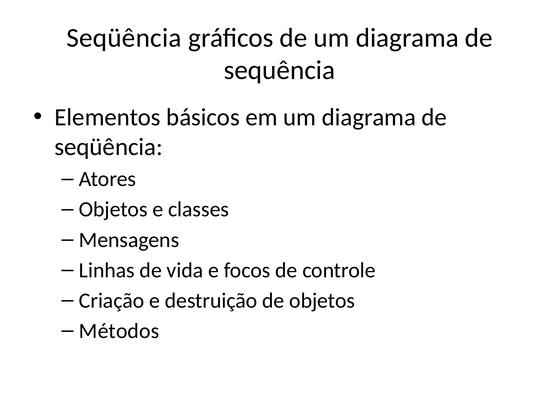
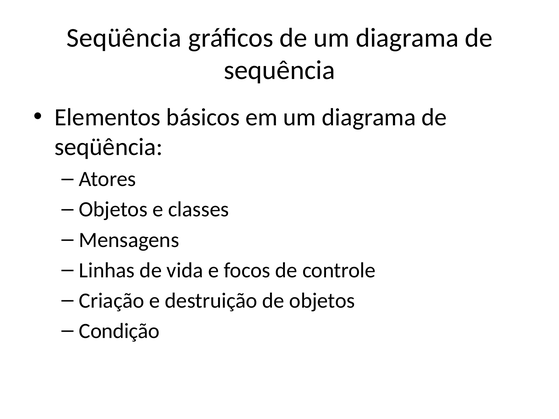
Métodos: Métodos -> Condição
